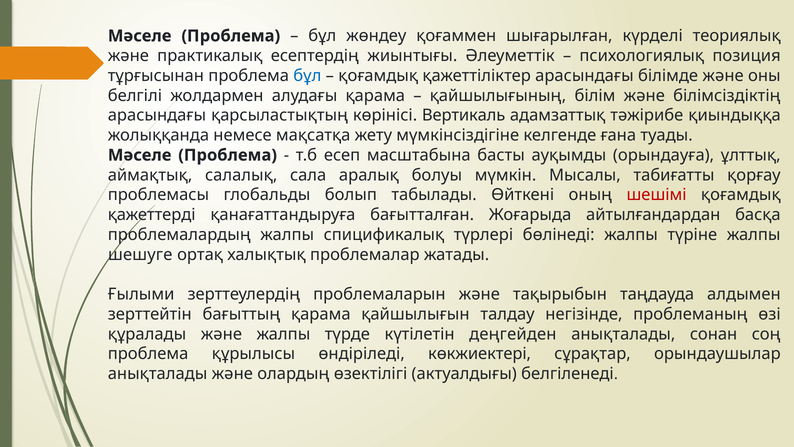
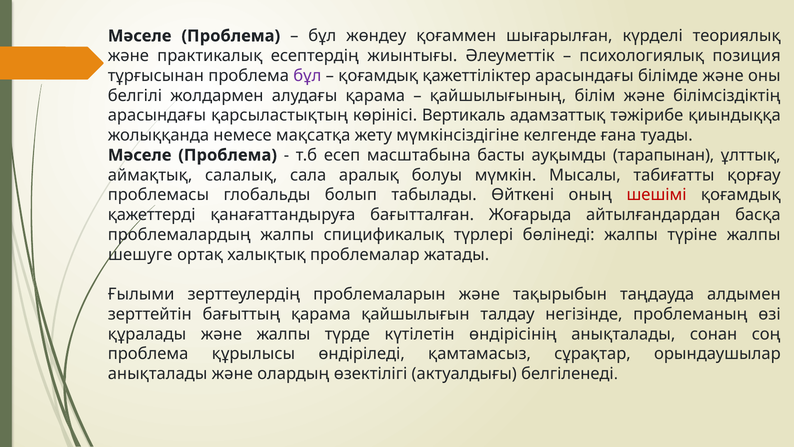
бұл at (307, 76) colour: blue -> purple
орындауға: орындауға -> тарапынан
деңгейден: деңгейден -> өндірісінің
көкжиектері: көкжиектері -> қамтамасыз
